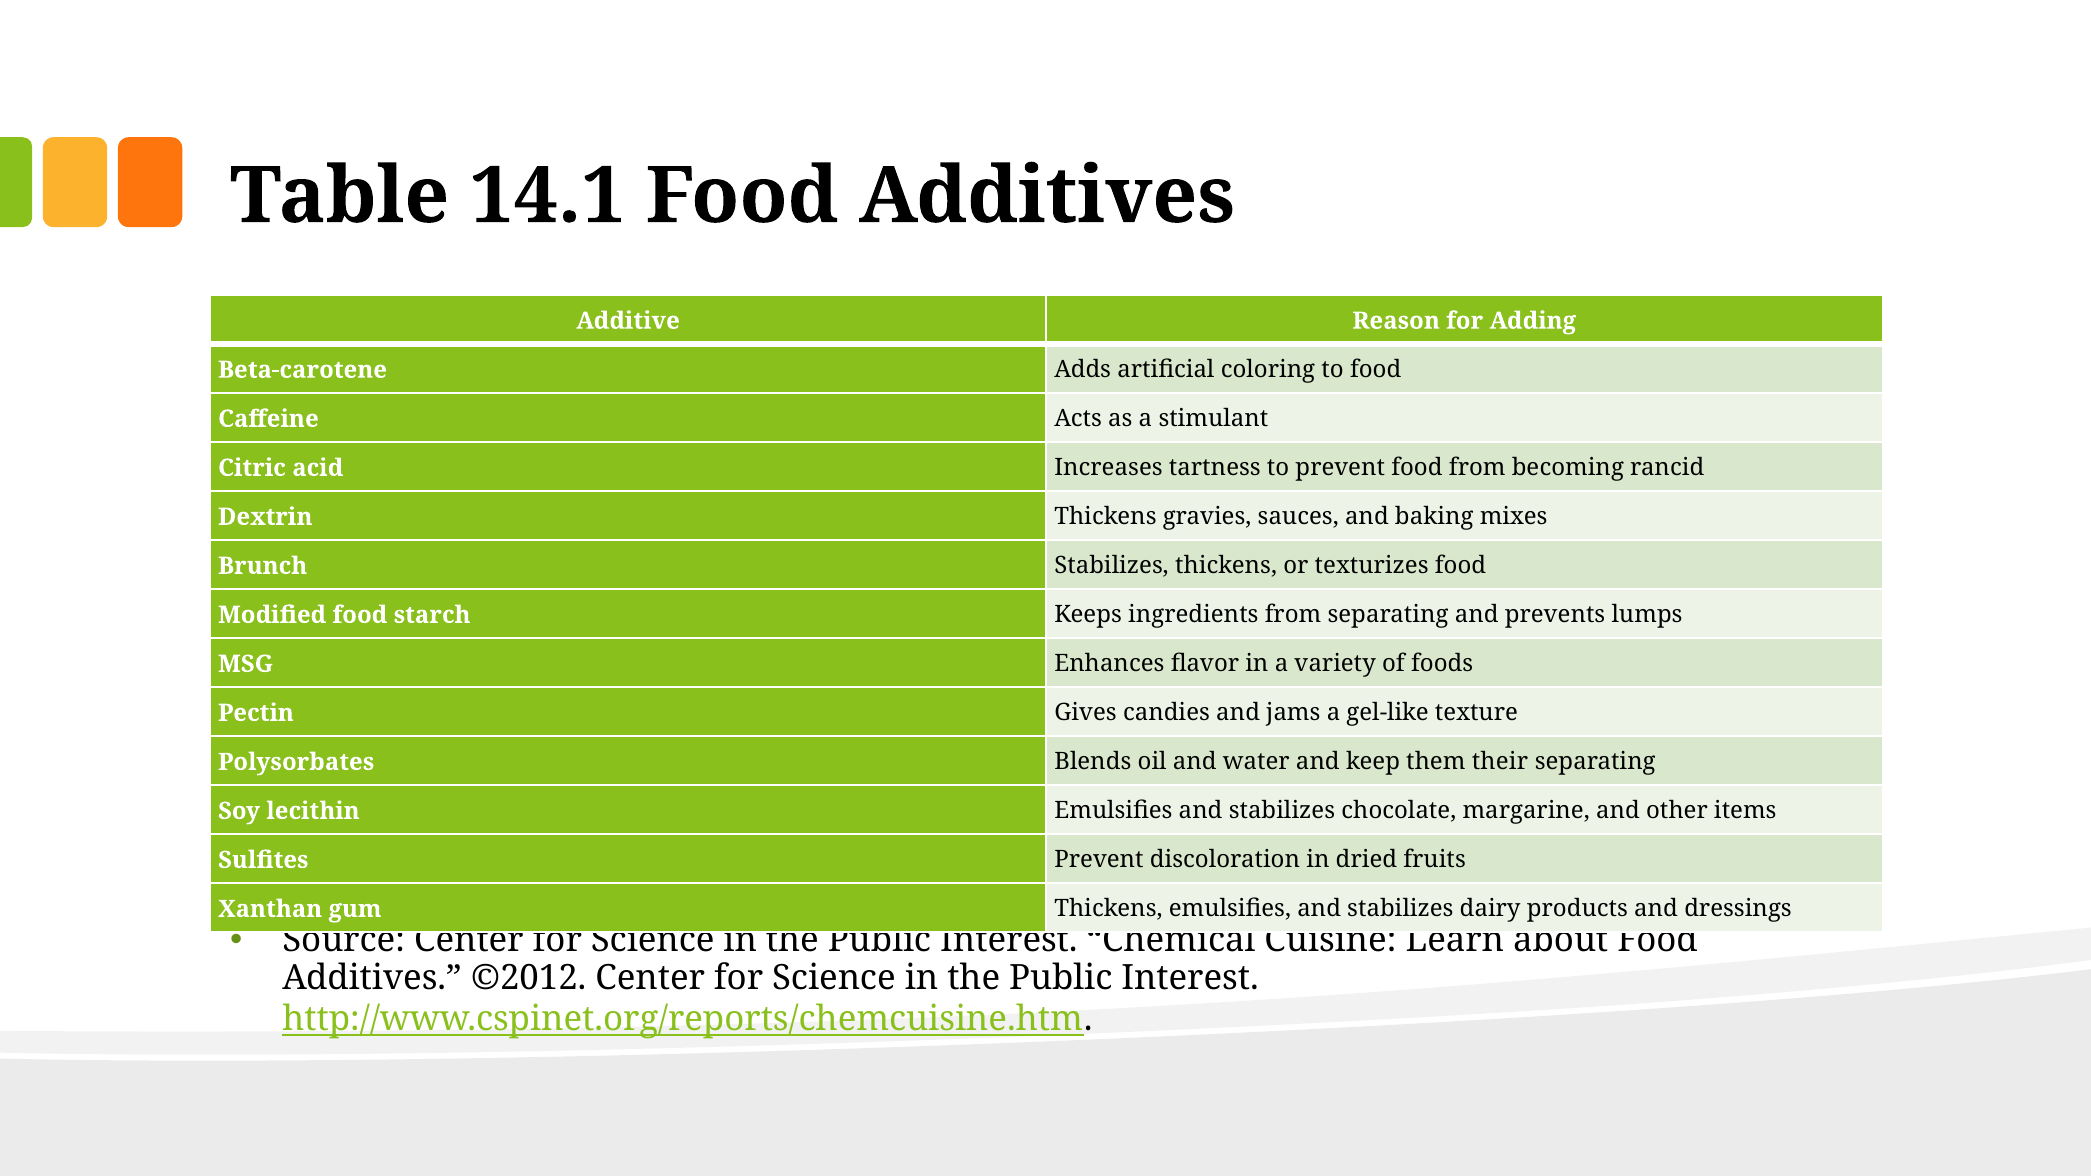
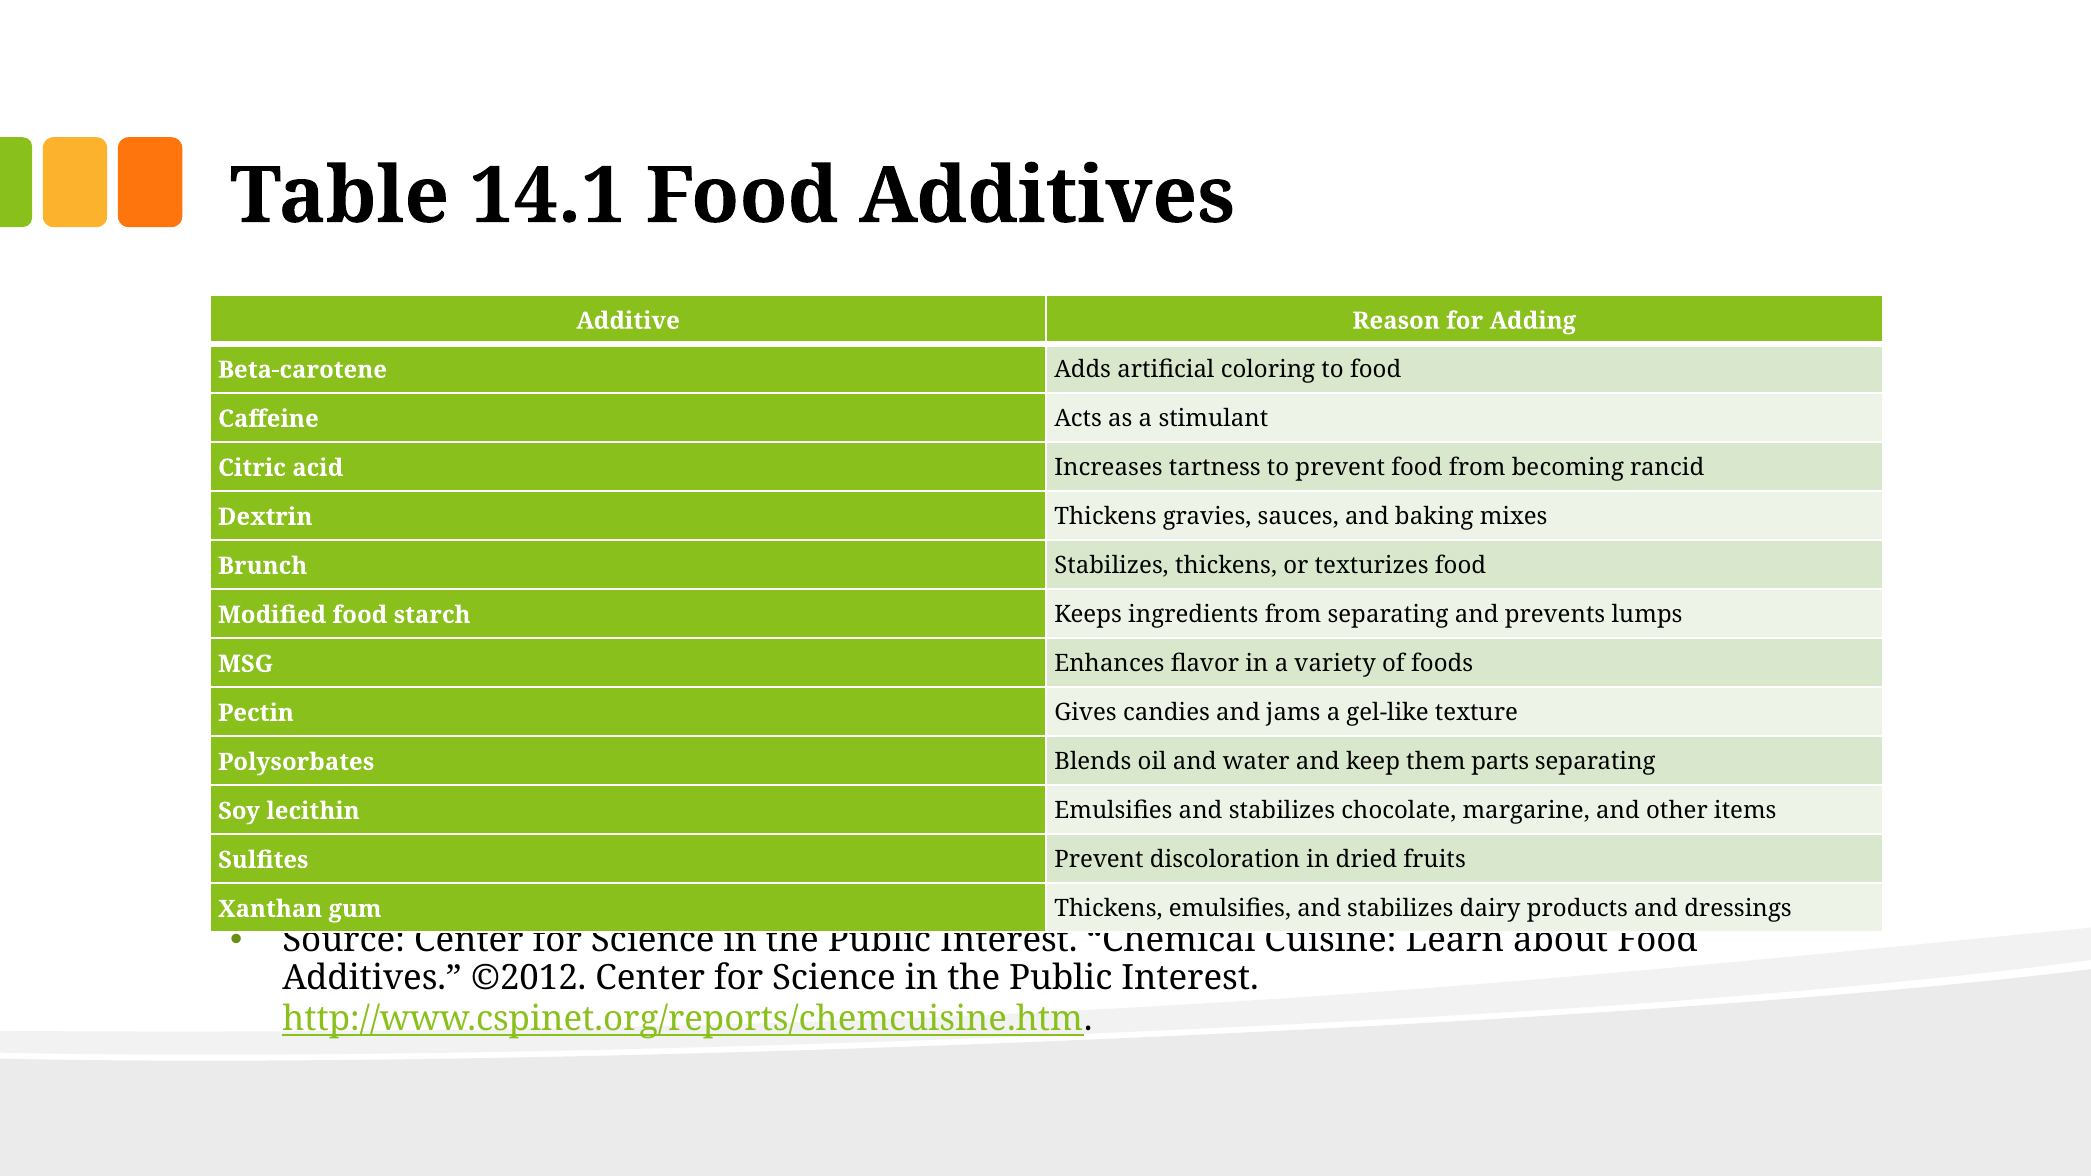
their: their -> parts
